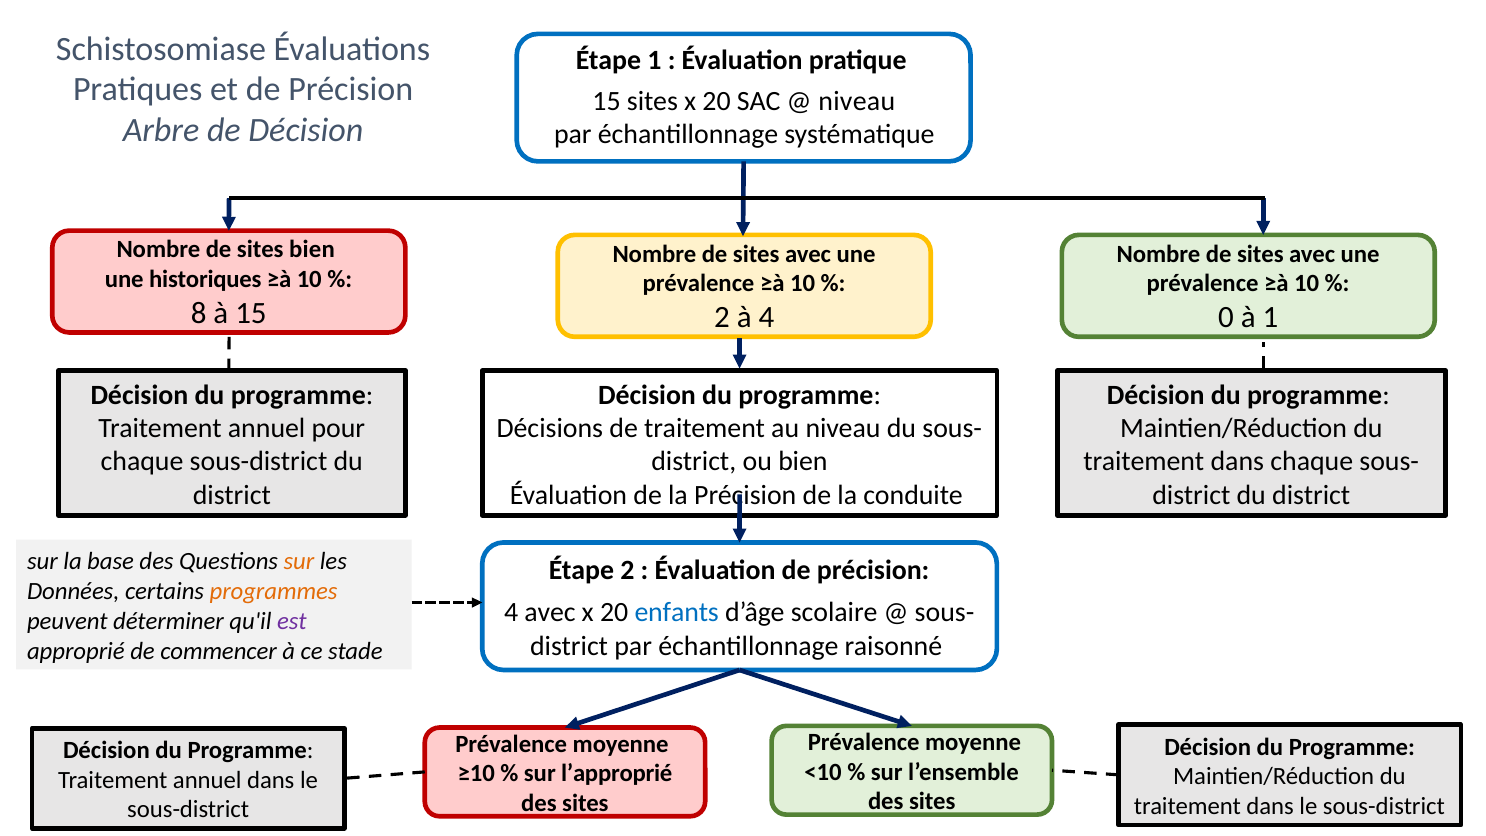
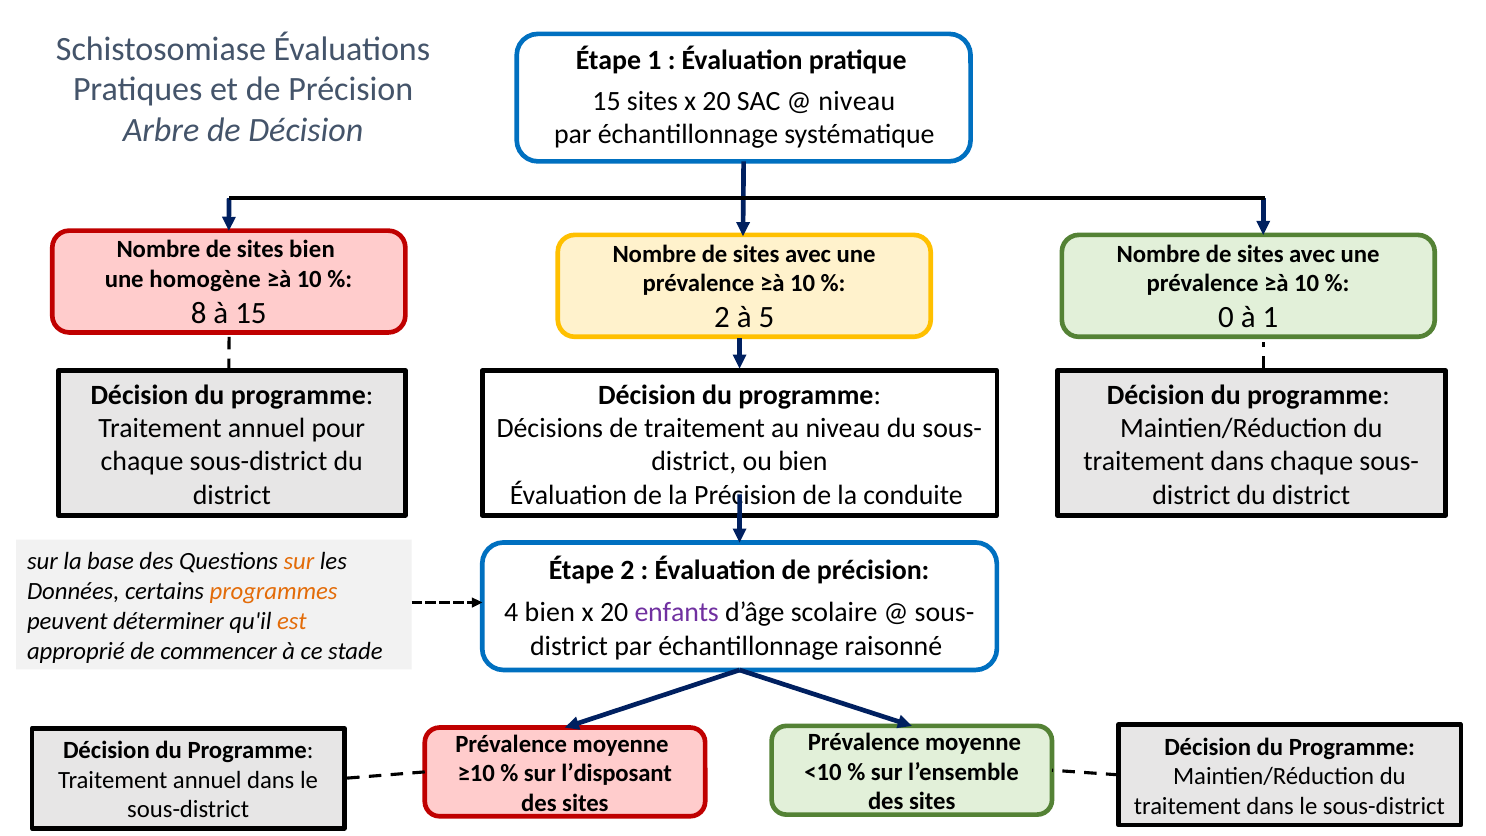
historiques: historiques -> homogène
à 4: 4 -> 5
4 avec: avec -> bien
enfants colour: blue -> purple
est colour: purple -> orange
l’approprié: l’approprié -> l’disposant
